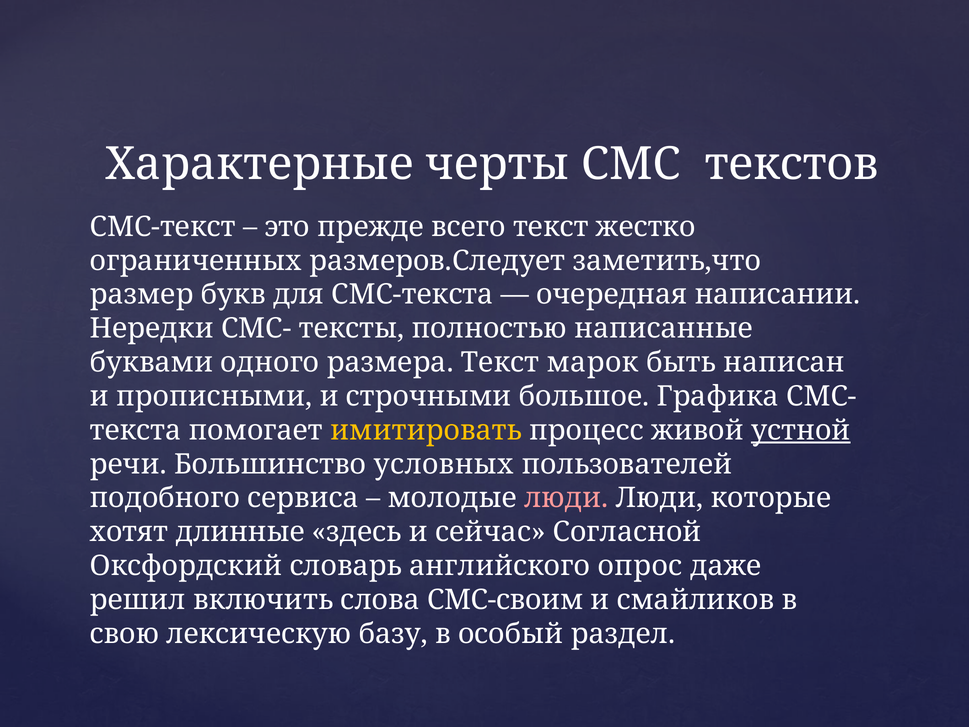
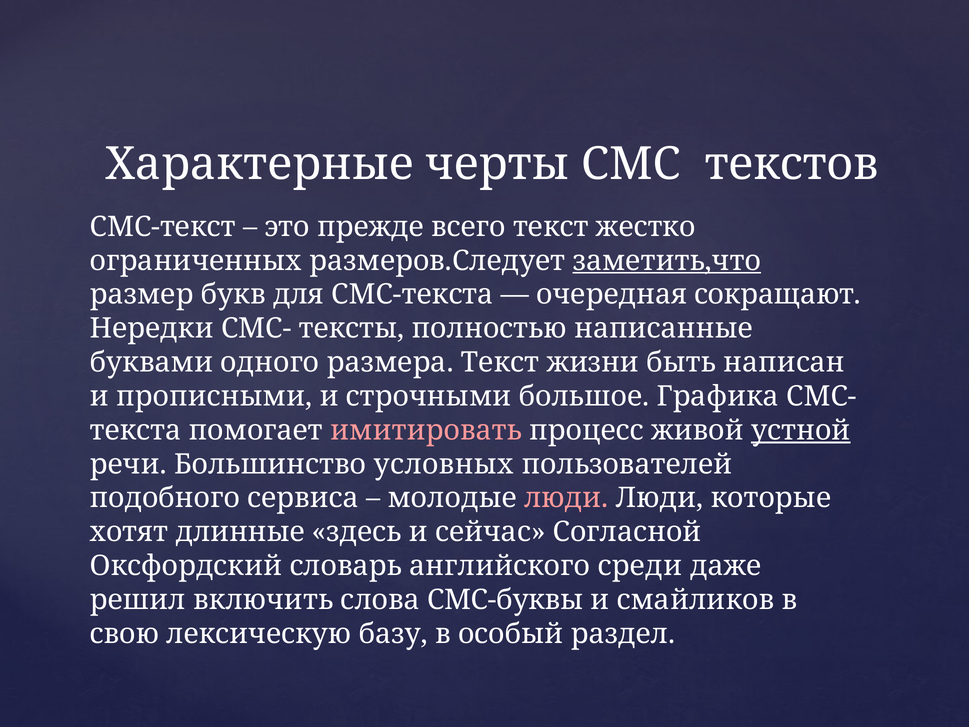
заметить,что underline: none -> present
написании: написании -> сокращают
марок: марок -> жизни
имитировать colour: yellow -> pink
опрос: опрос -> среди
СМС-своим: СМС-своим -> СМС-буквы
